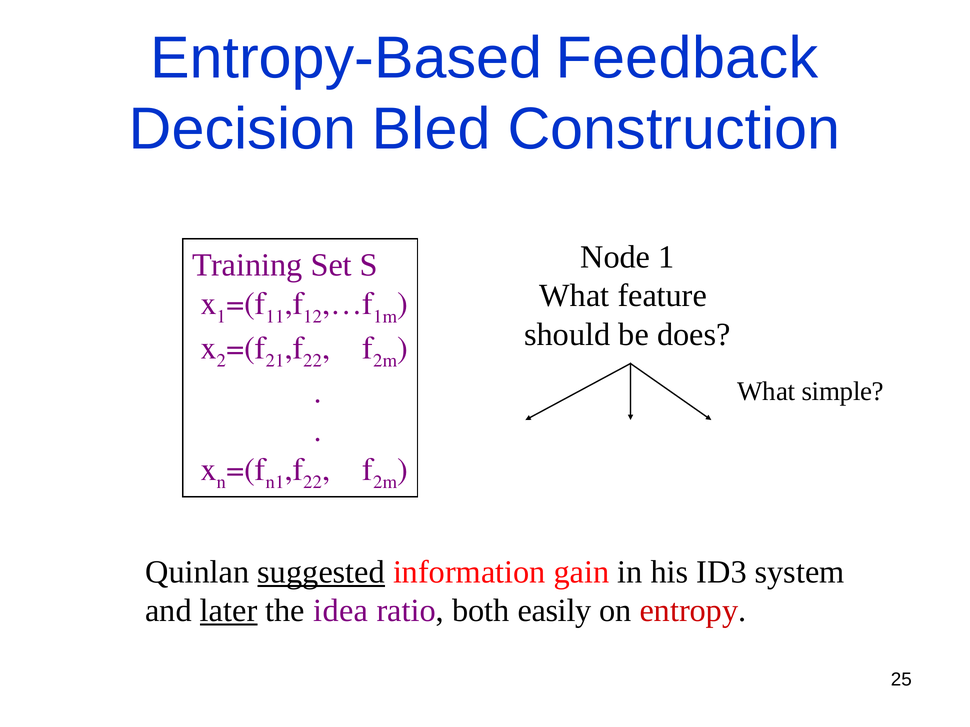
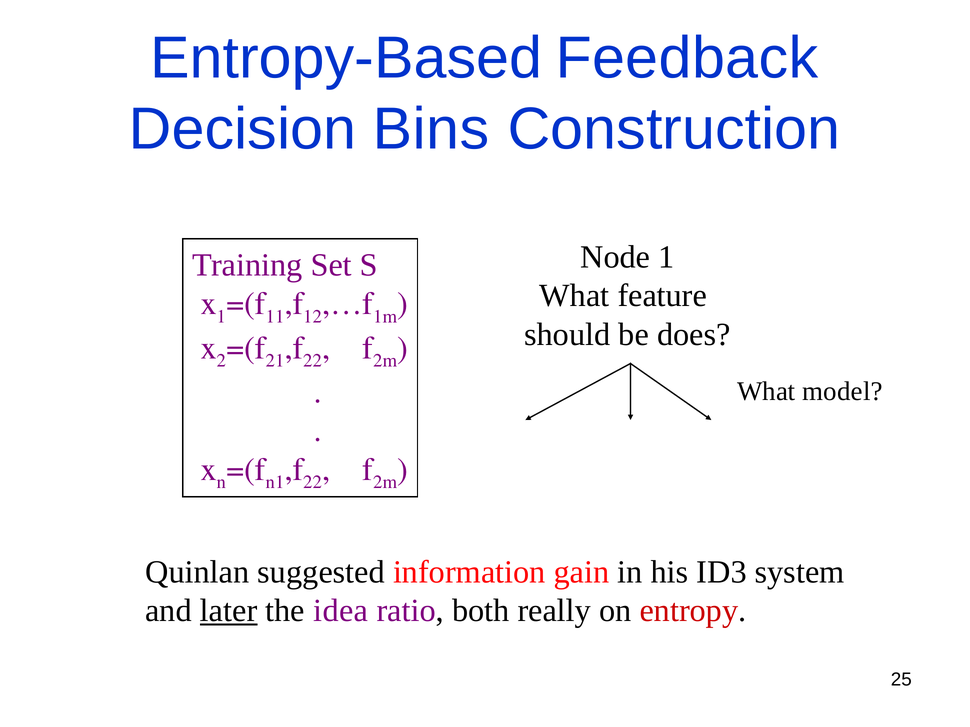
Bled: Bled -> Bins
simple: simple -> model
suggested underline: present -> none
easily: easily -> really
